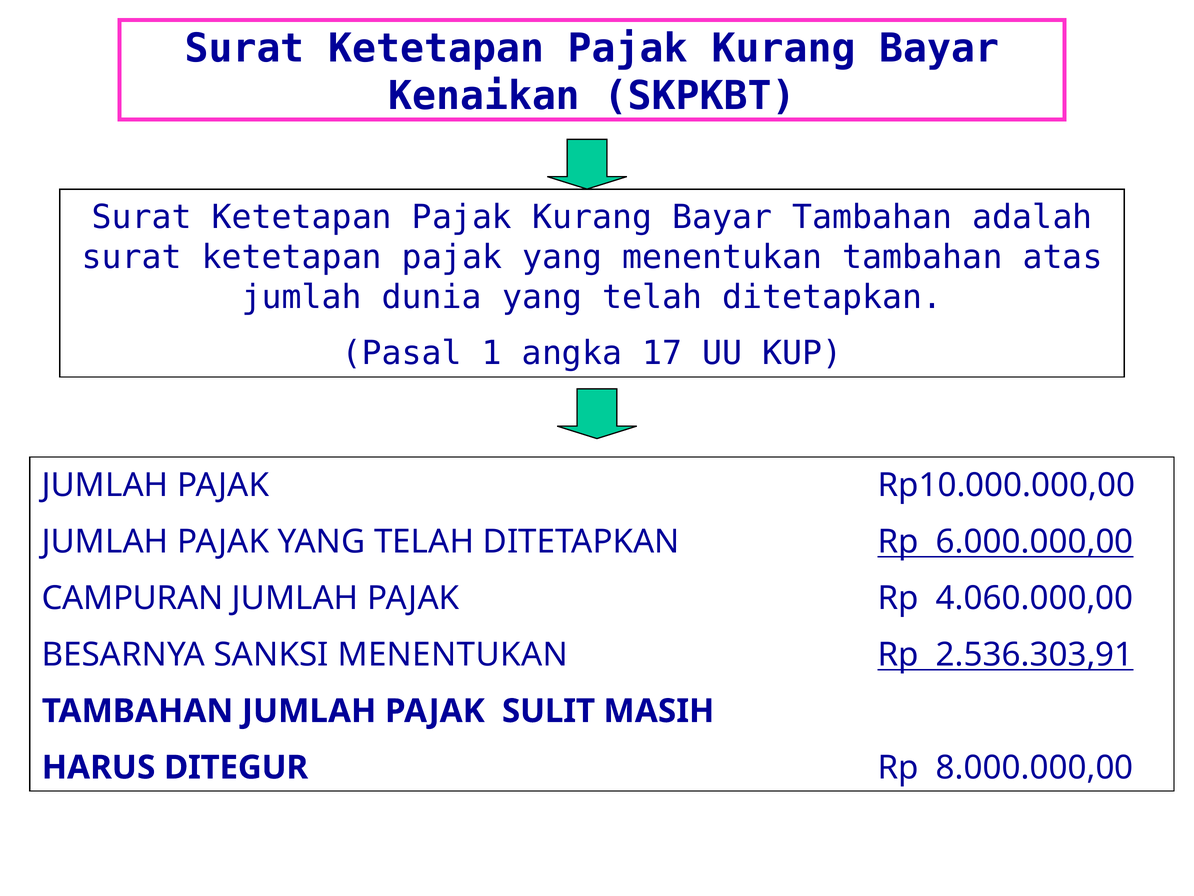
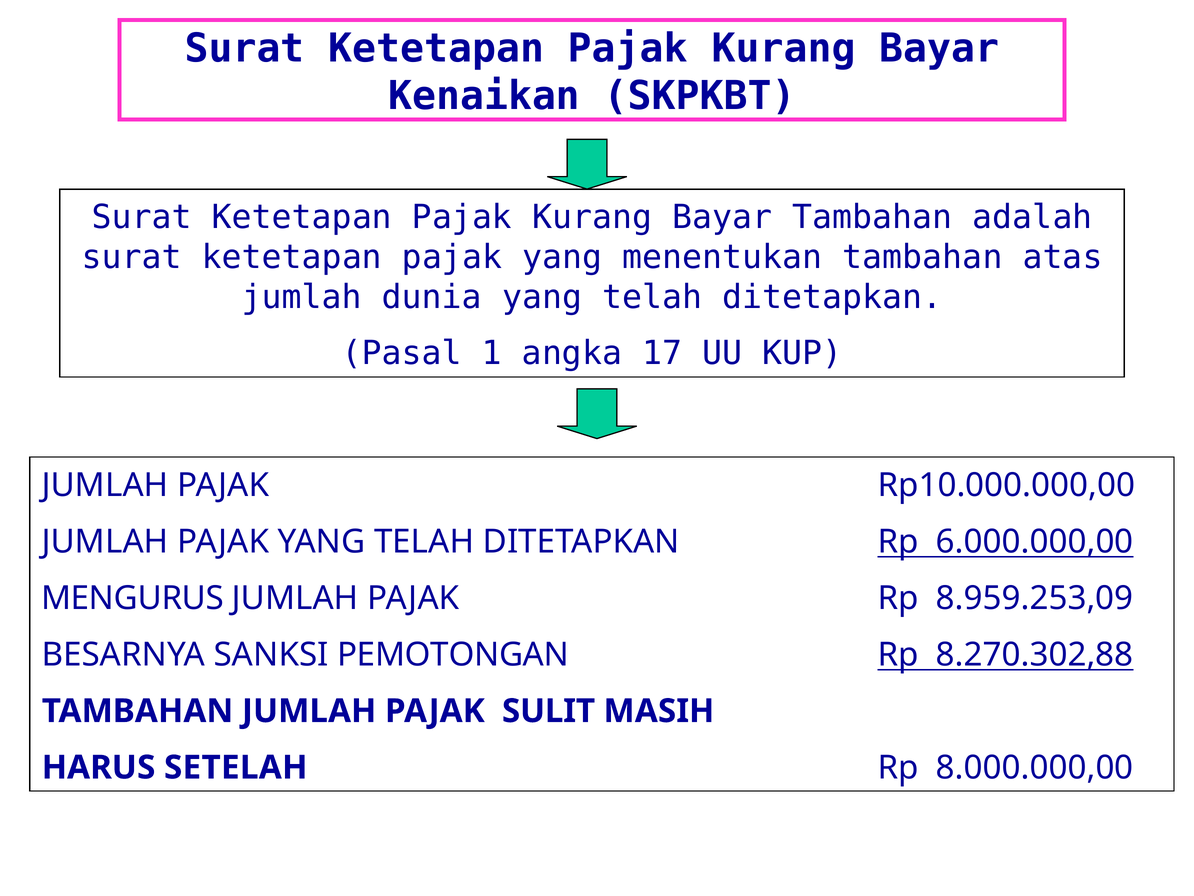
CAMPURAN: CAMPURAN -> MENGURUS
4.060.000,00: 4.060.000,00 -> 8.959.253,09
SANKSI MENENTUKAN: MENENTUKAN -> PEMOTONGAN
2.536.303,91: 2.536.303,91 -> 8.270.302,88
DITEGUR: DITEGUR -> SETELAH
